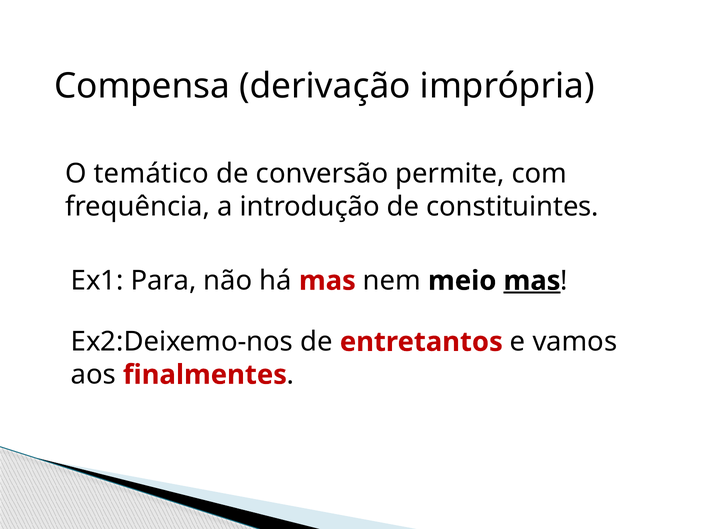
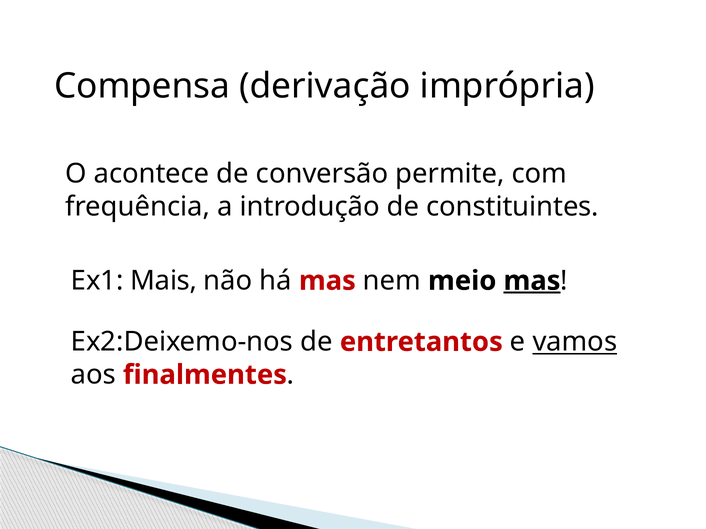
temático: temático -> acontece
Para: Para -> Mais
vamos underline: none -> present
